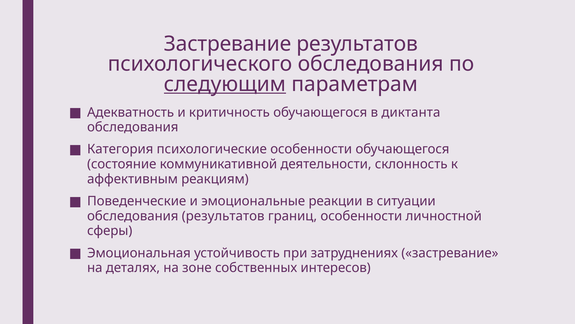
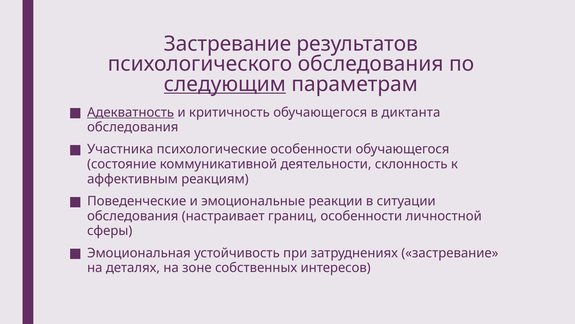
Адекватность underline: none -> present
Категория: Категория -> Участника
обследования результатов: результатов -> настраивает
